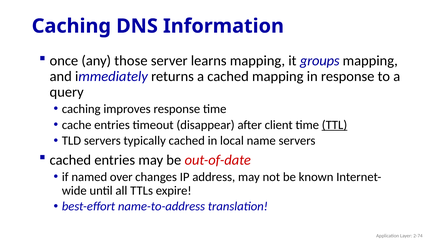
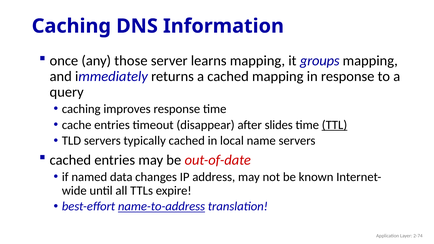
client: client -> slides
over: over -> data
name-to-address underline: none -> present
